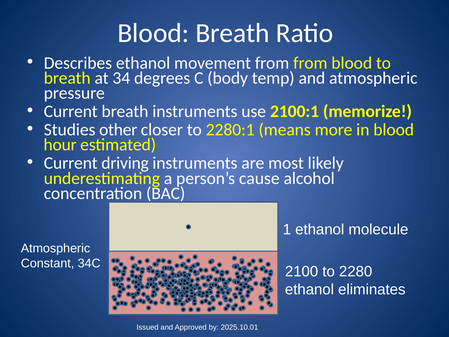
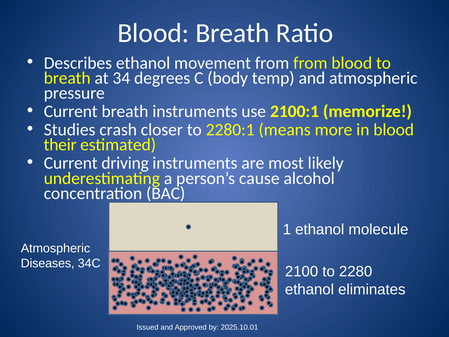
other: other -> crash
hour: hour -> their
Constant: Constant -> Diseases
